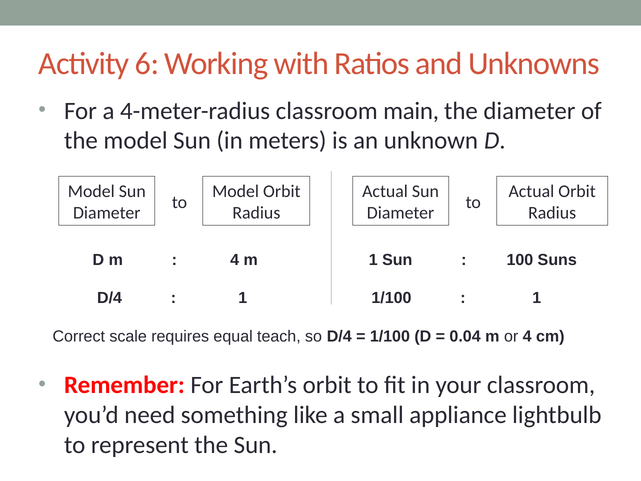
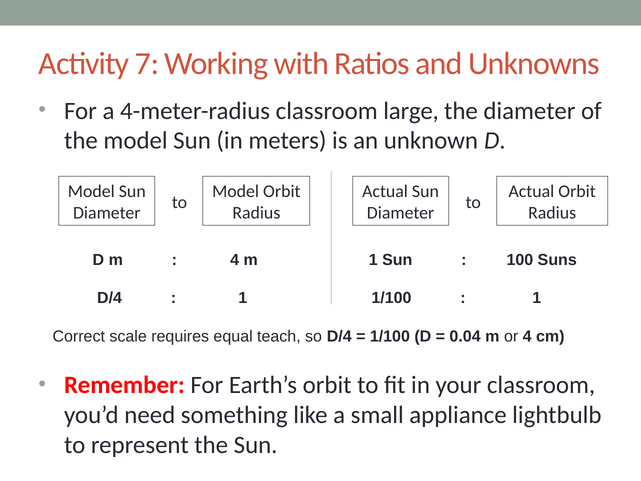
6: 6 -> 7
main: main -> large
